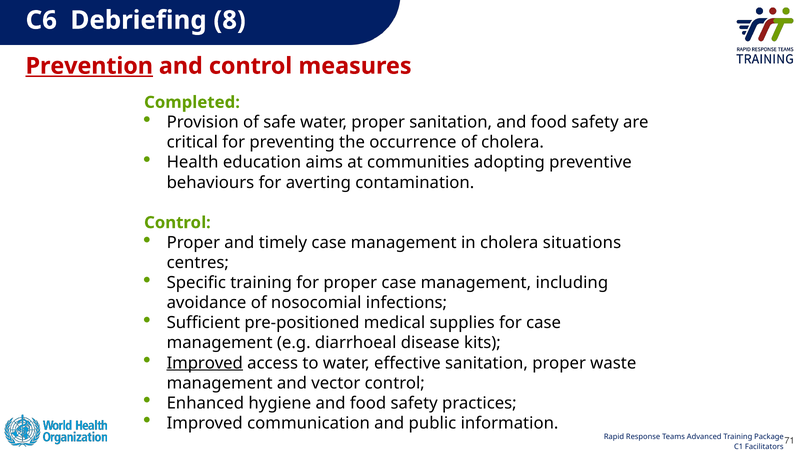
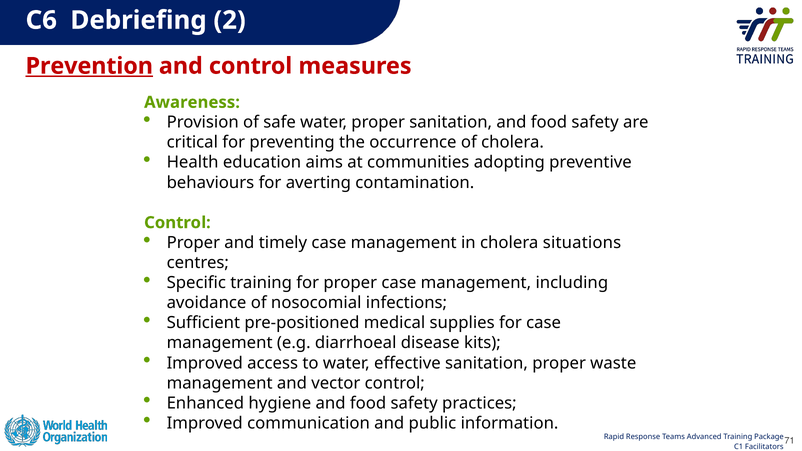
8: 8 -> 2
Completed: Completed -> Awareness
Improved at (205, 363) underline: present -> none
